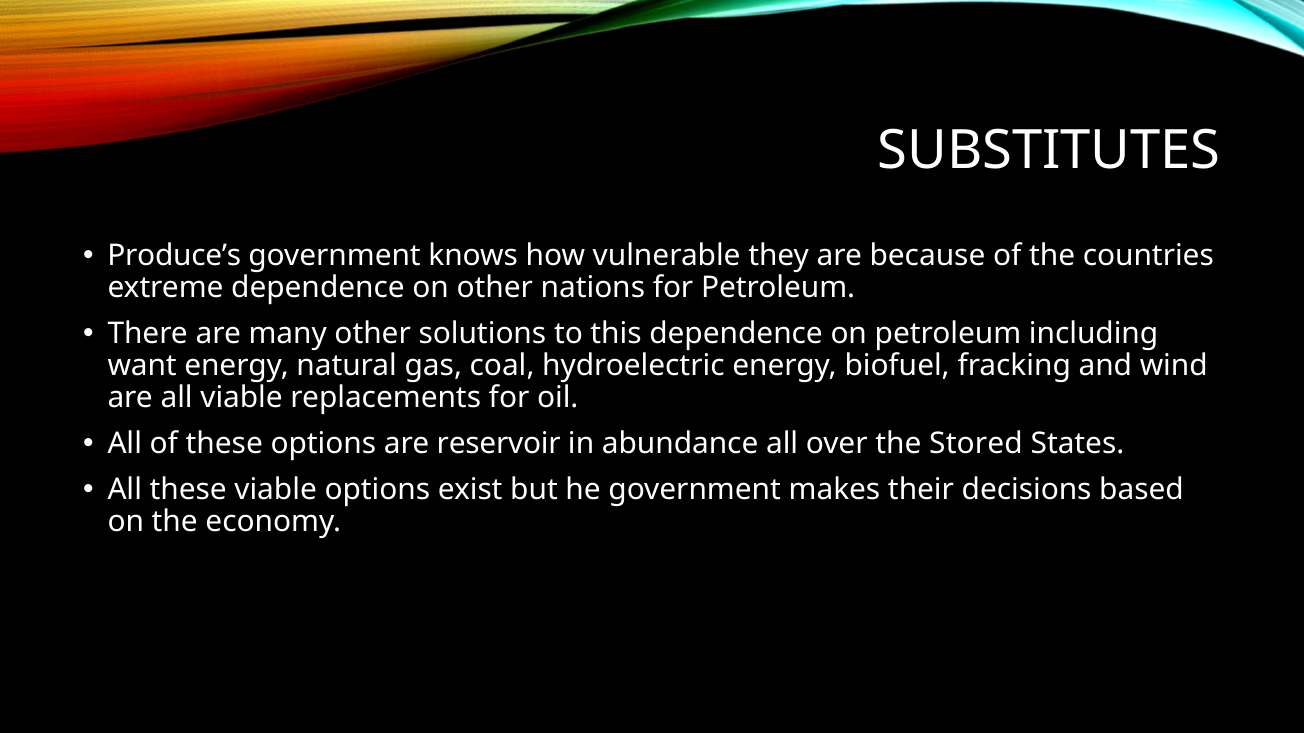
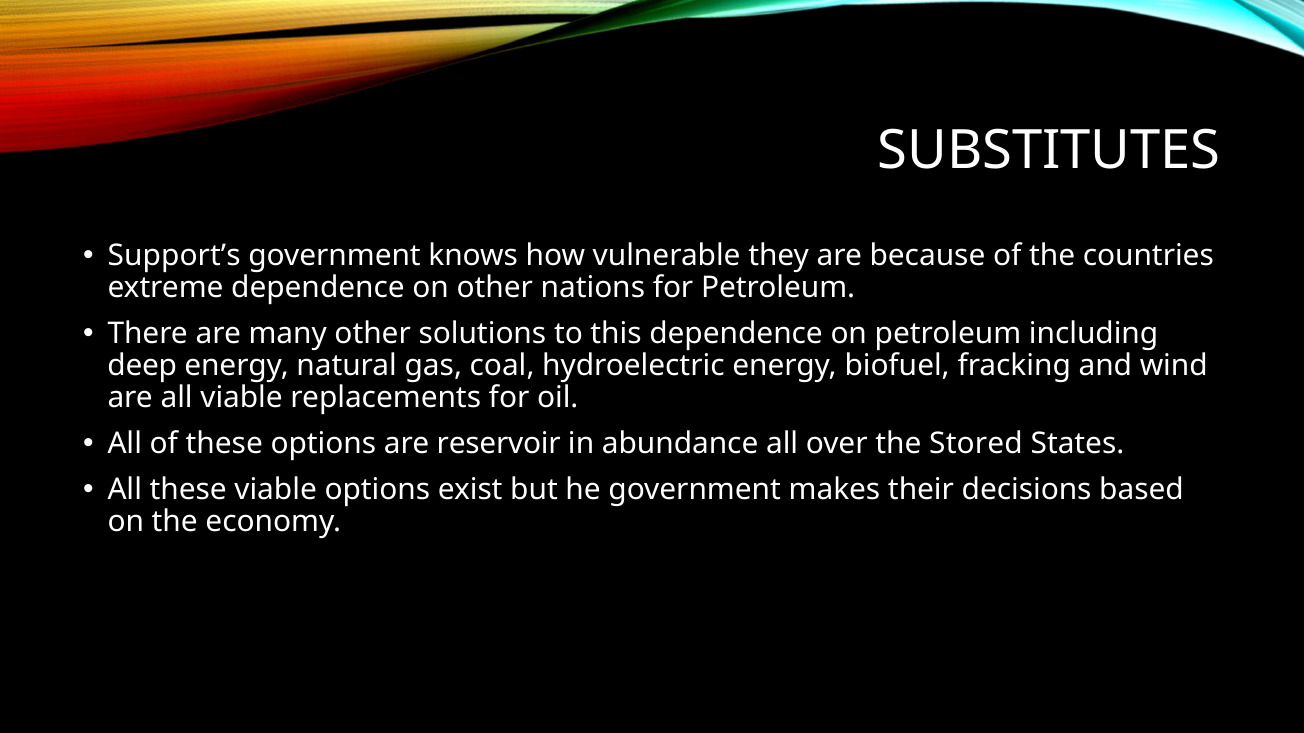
Produce’s: Produce’s -> Support’s
want: want -> deep
